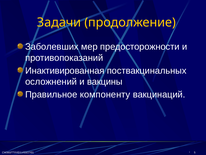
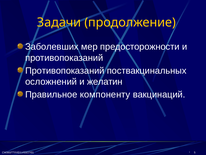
Инактивированная at (65, 70): Инактивированная -> Противопоказаний
вакцины: вакцины -> желатин
